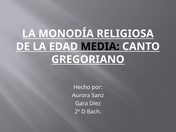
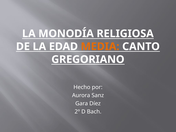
MEDIA colour: black -> orange
